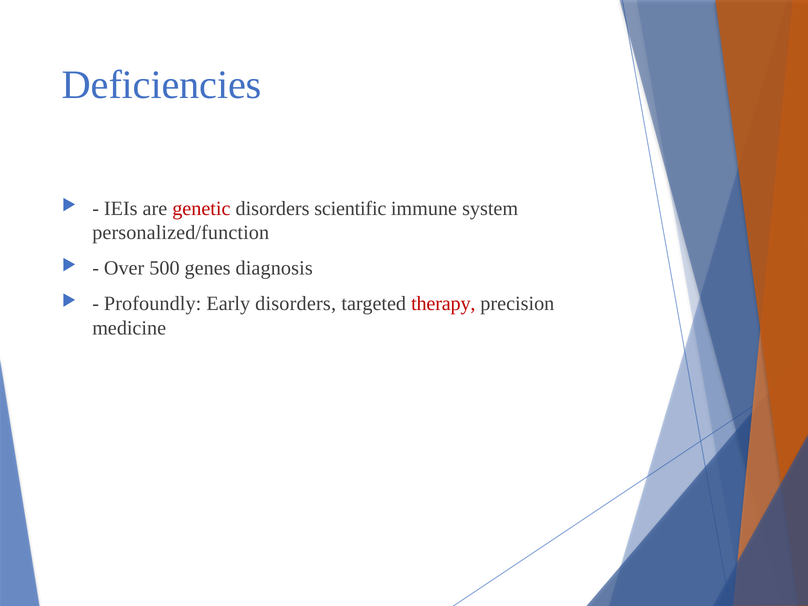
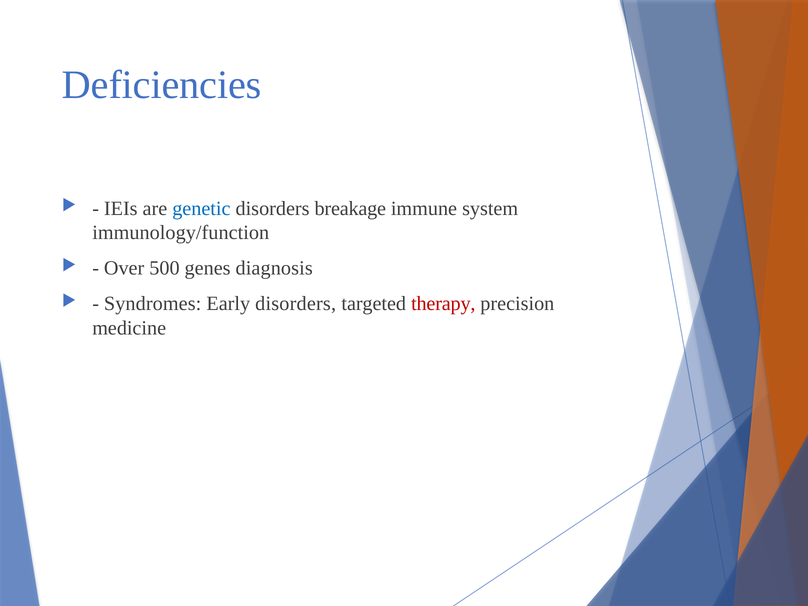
genetic colour: red -> blue
scientific: scientific -> breakage
personalized/function: personalized/function -> immunology/function
Profoundly: Profoundly -> Syndromes
